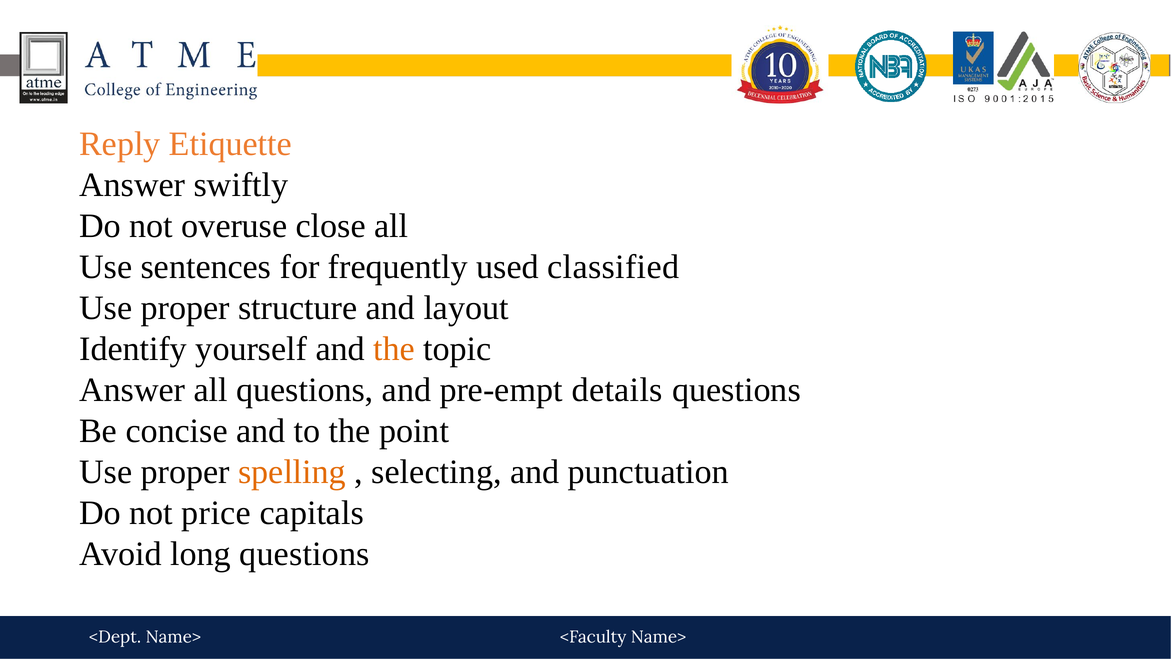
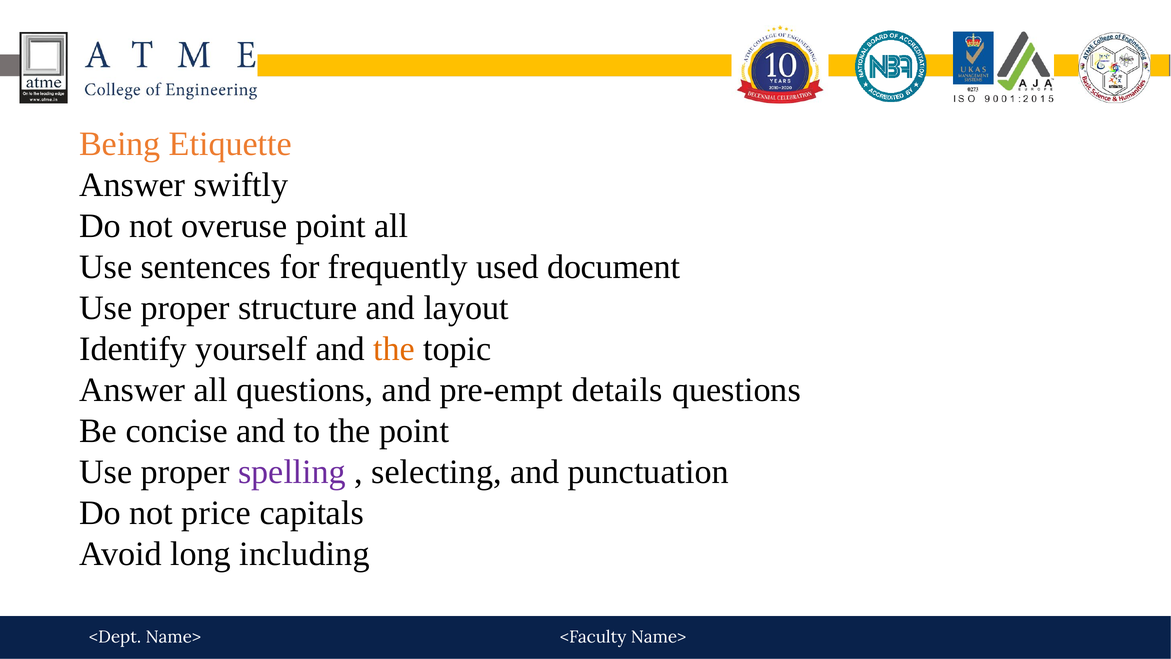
Reply: Reply -> Being
overuse close: close -> point
classified: classified -> document
spelling colour: orange -> purple
long questions: questions -> including
